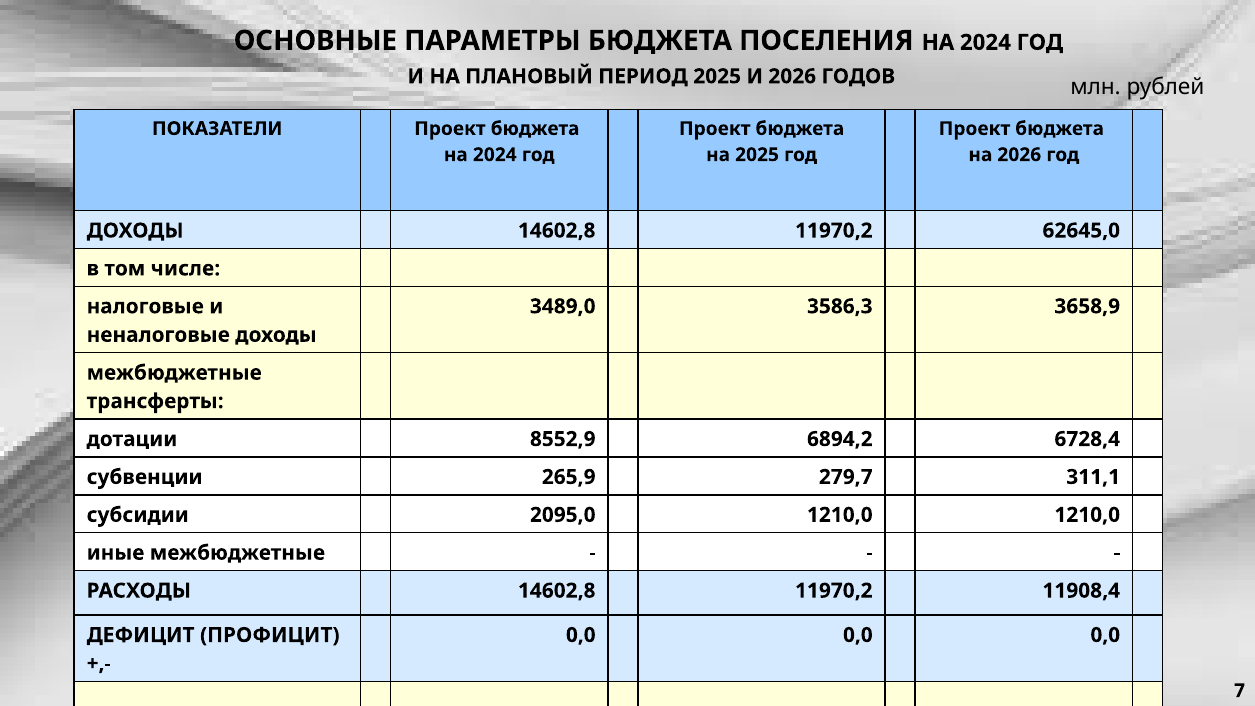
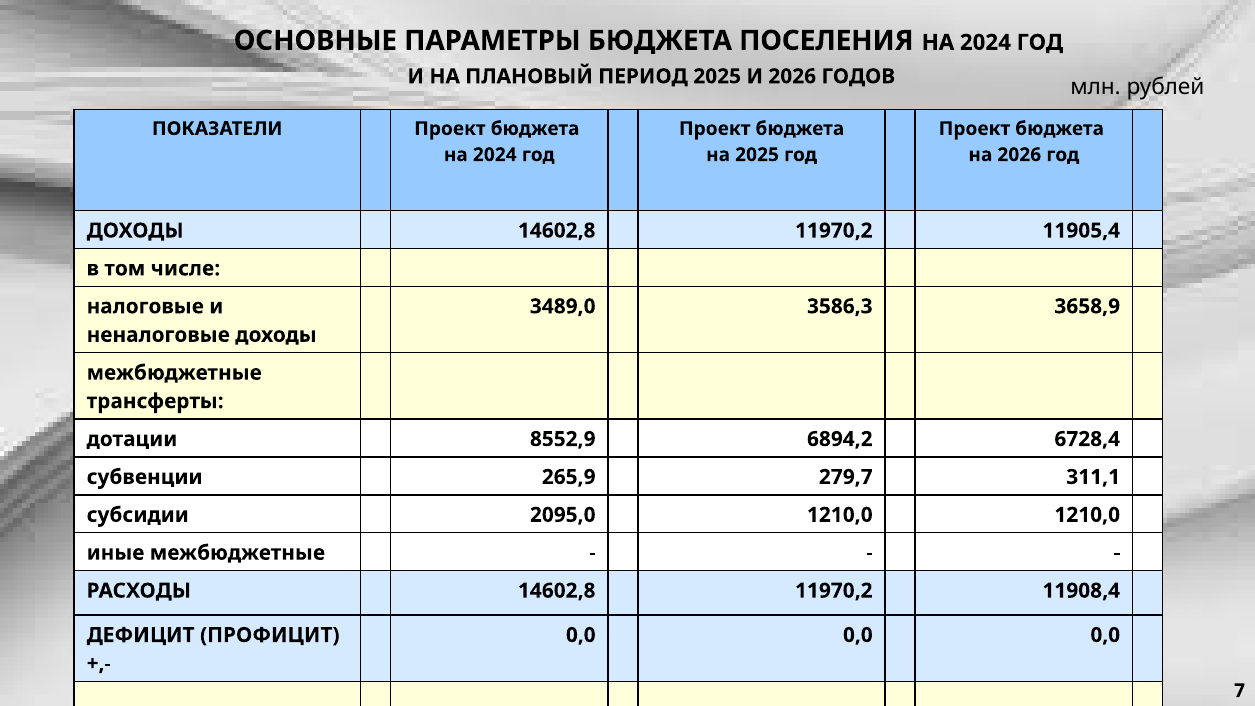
62645,0: 62645,0 -> 11905,4
